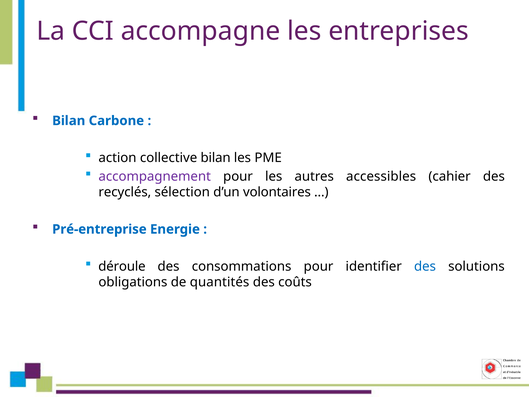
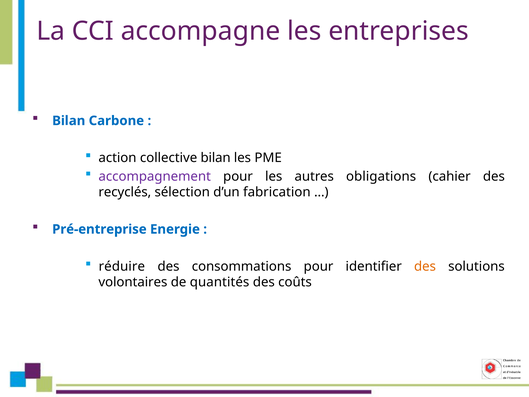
accessibles: accessibles -> obligations
volontaires: volontaires -> fabrication
déroule: déroule -> réduire
des at (425, 266) colour: blue -> orange
obligations: obligations -> volontaires
